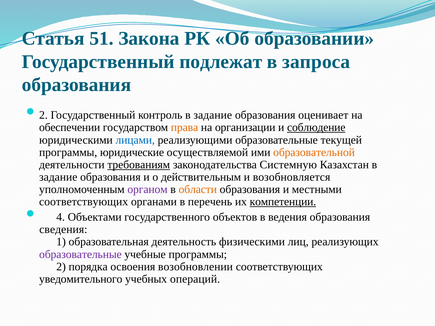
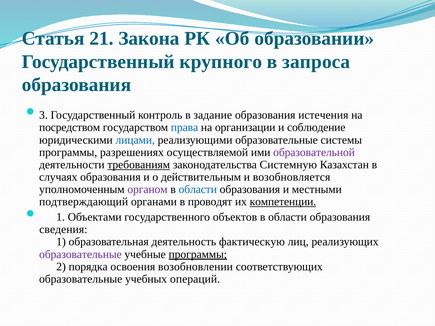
51: 51 -> 21
подлежат: подлежат -> крупного
2 at (43, 115): 2 -> 3
оценивает: оценивает -> истечения
обеспечении: обеспечении -> посредством
права colour: orange -> blue
соблюдение underline: present -> none
текущей: текущей -> системы
юридические: юридические -> разрешениях
образовательной colour: orange -> purple
задание at (58, 177): задание -> случаях
области at (198, 190) colour: orange -> blue
соответствующих at (84, 202): соответствующих -> подтверждающий
перечень: перечень -> проводят
4 at (61, 217): 4 -> 1
ведения at (288, 217): ведения -> области
физическими: физическими -> фактическую
программы at (198, 254) underline: none -> present
уведомительного at (81, 279): уведомительного -> образовательные
